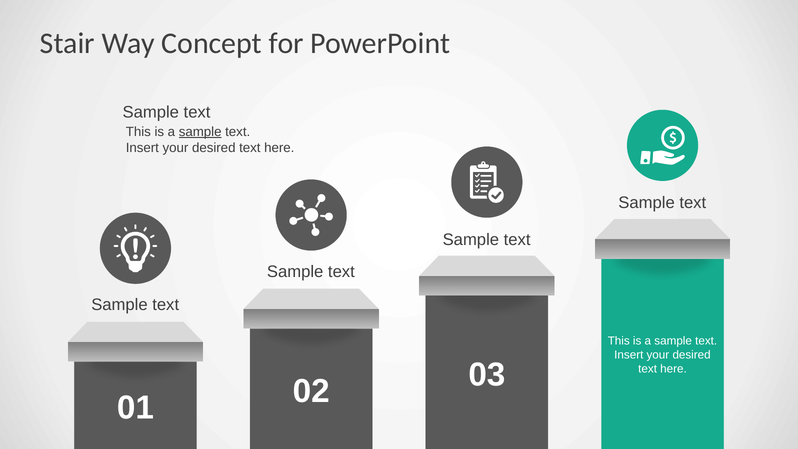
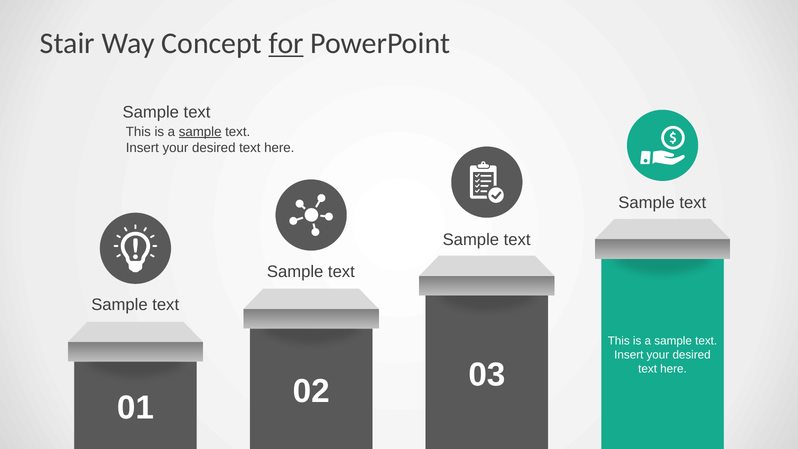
for underline: none -> present
